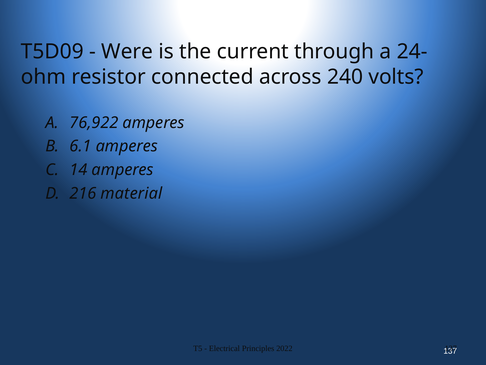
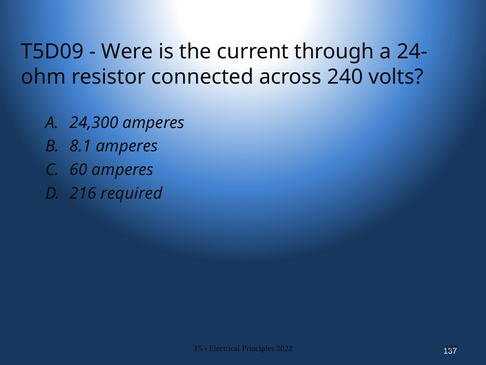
76,922: 76,922 -> 24,300
6.1: 6.1 -> 8.1
14: 14 -> 60
material: material -> required
